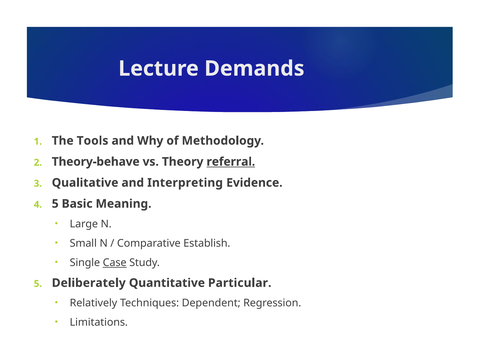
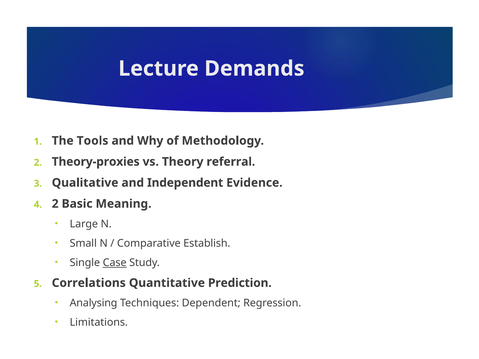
Theory-behave: Theory-behave -> Theory-proxies
referral underline: present -> none
Interpreting: Interpreting -> Independent
5 at (55, 204): 5 -> 2
Deliberately: Deliberately -> Correlations
Particular: Particular -> Prediction
Relatively: Relatively -> Analysing
